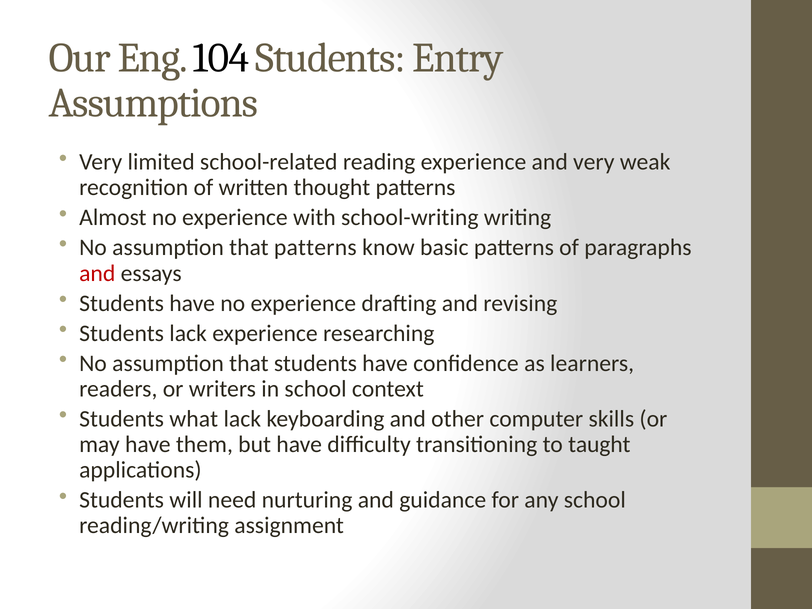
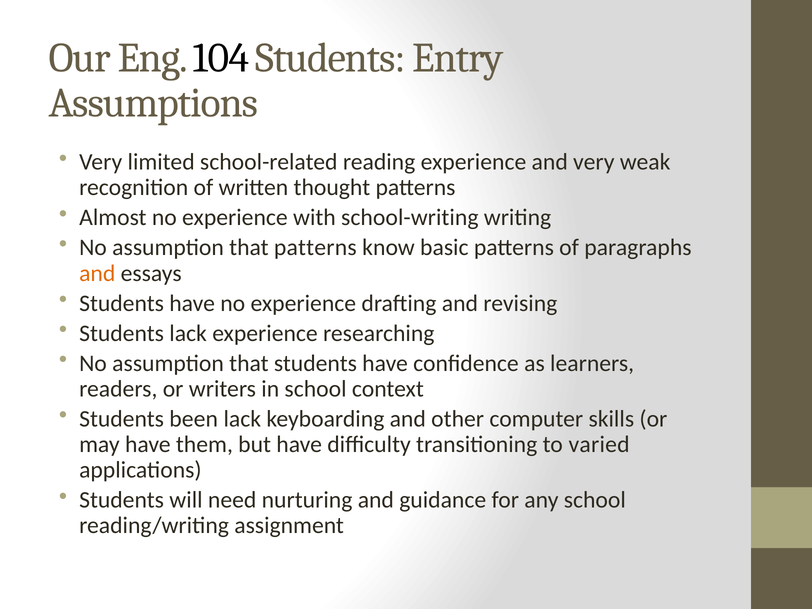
and at (97, 273) colour: red -> orange
what: what -> been
taught: taught -> varied
